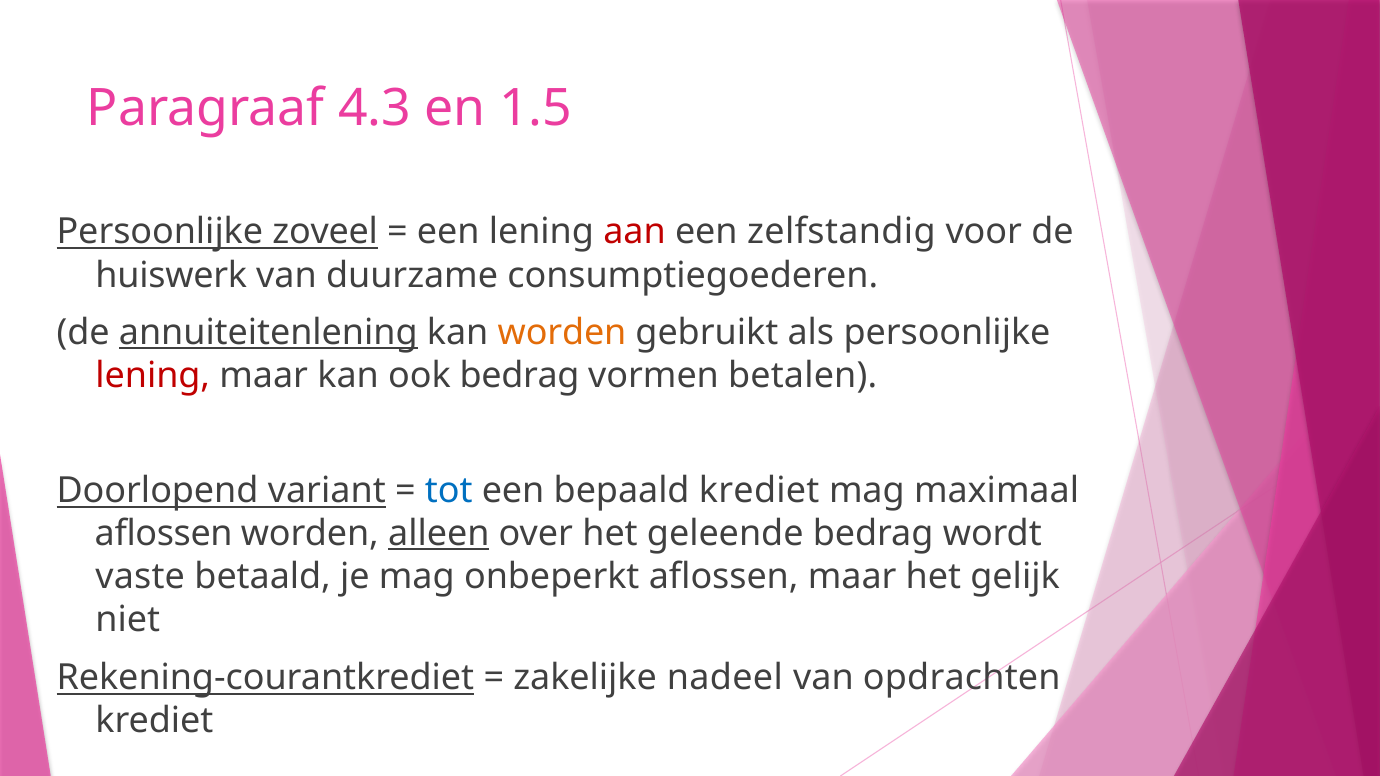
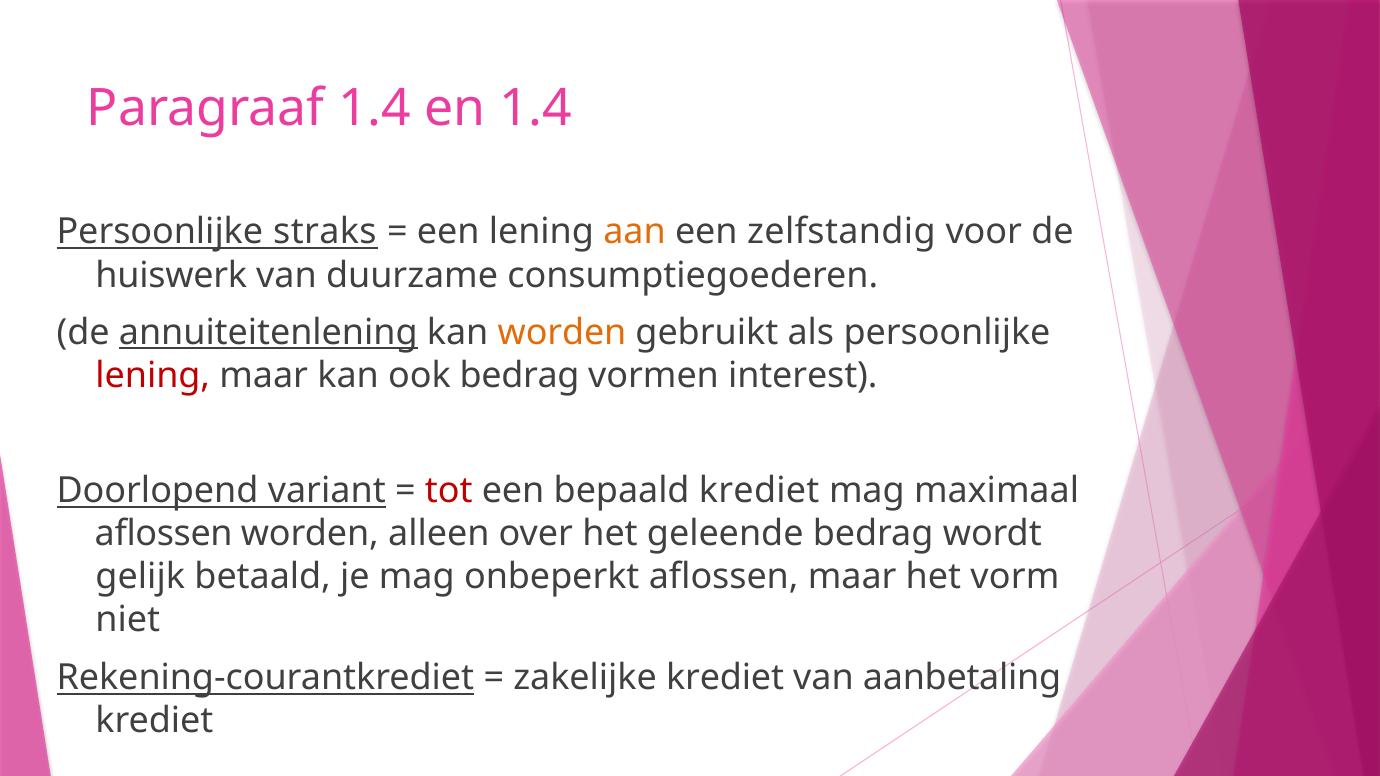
Paragraaf 4.3: 4.3 -> 1.4
en 1.5: 1.5 -> 1.4
zoveel: zoveel -> straks
aan colour: red -> orange
betalen: betalen -> interest
tot colour: blue -> red
alleen underline: present -> none
vaste: vaste -> gelijk
gelijk: gelijk -> vorm
zakelijke nadeel: nadeel -> krediet
opdrachten: opdrachten -> aanbetaling
